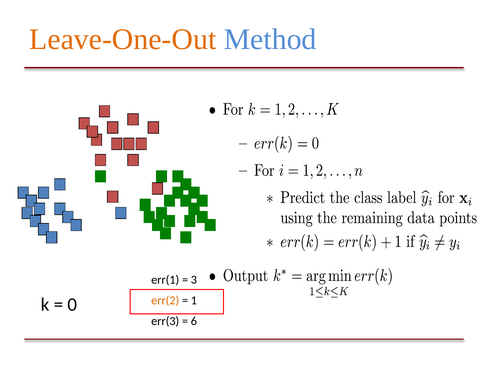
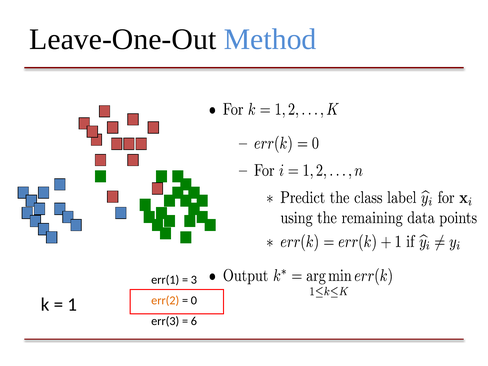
Leave-One-Out colour: orange -> black
1: 1 -> 0
0: 0 -> 1
